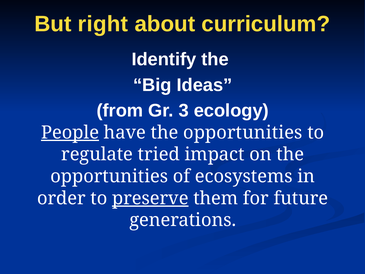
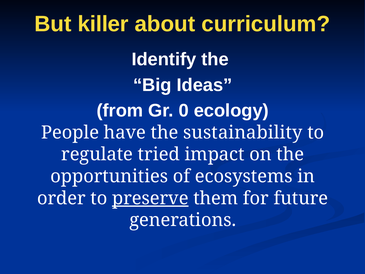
right: right -> killer
3: 3 -> 0
People underline: present -> none
have the opportunities: opportunities -> sustainability
